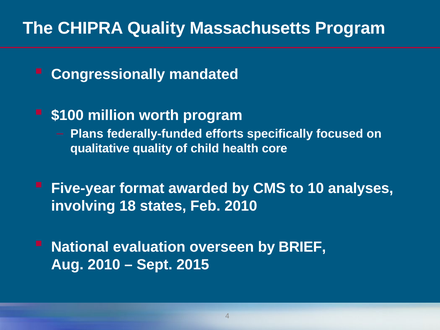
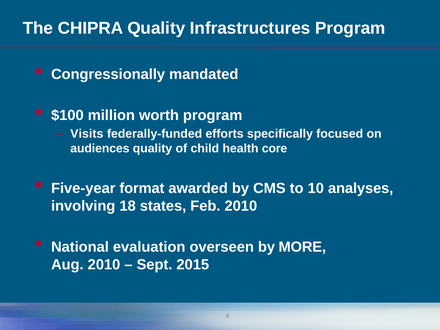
Massachusetts: Massachusetts -> Infrastructures
Plans: Plans -> Visits
qualitative: qualitative -> audiences
BRIEF: BRIEF -> MORE
